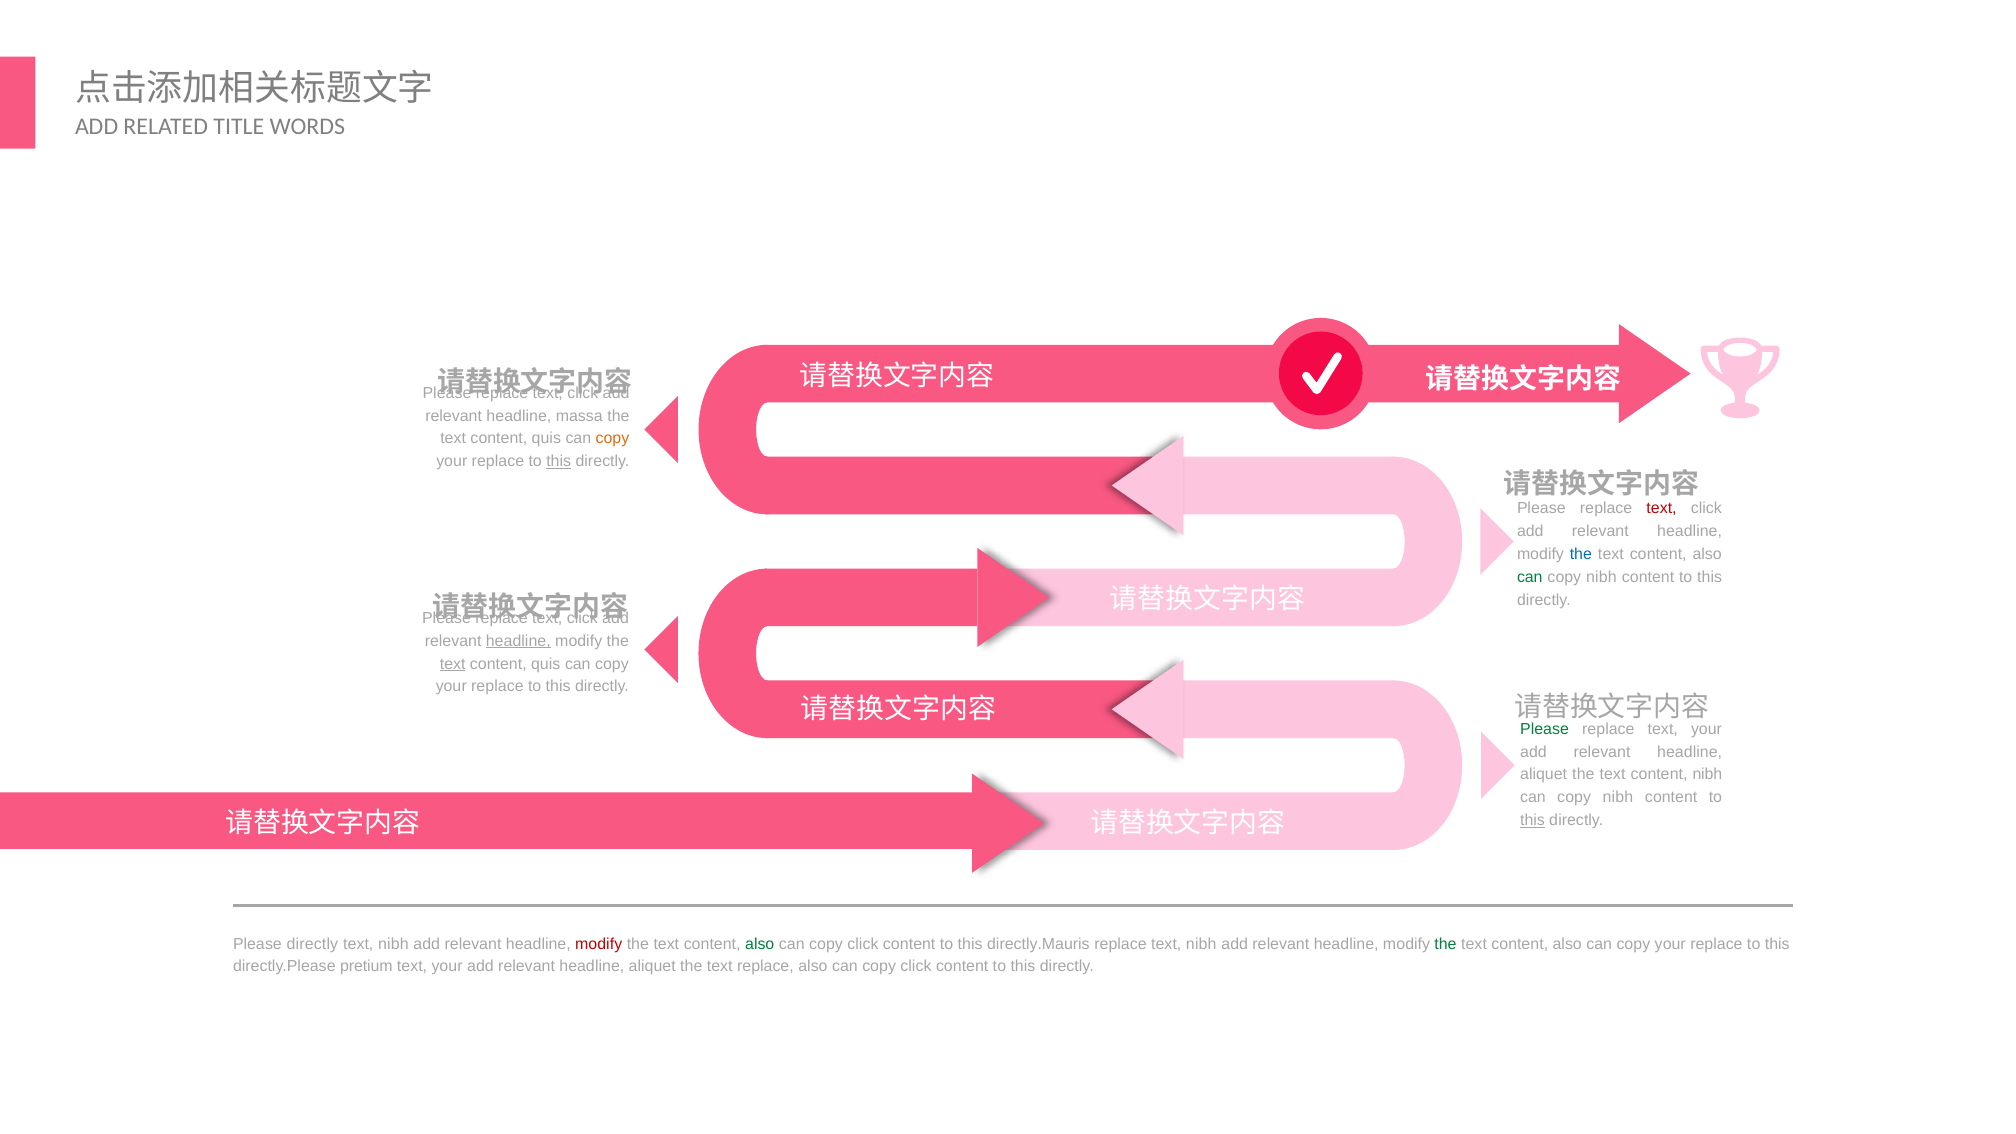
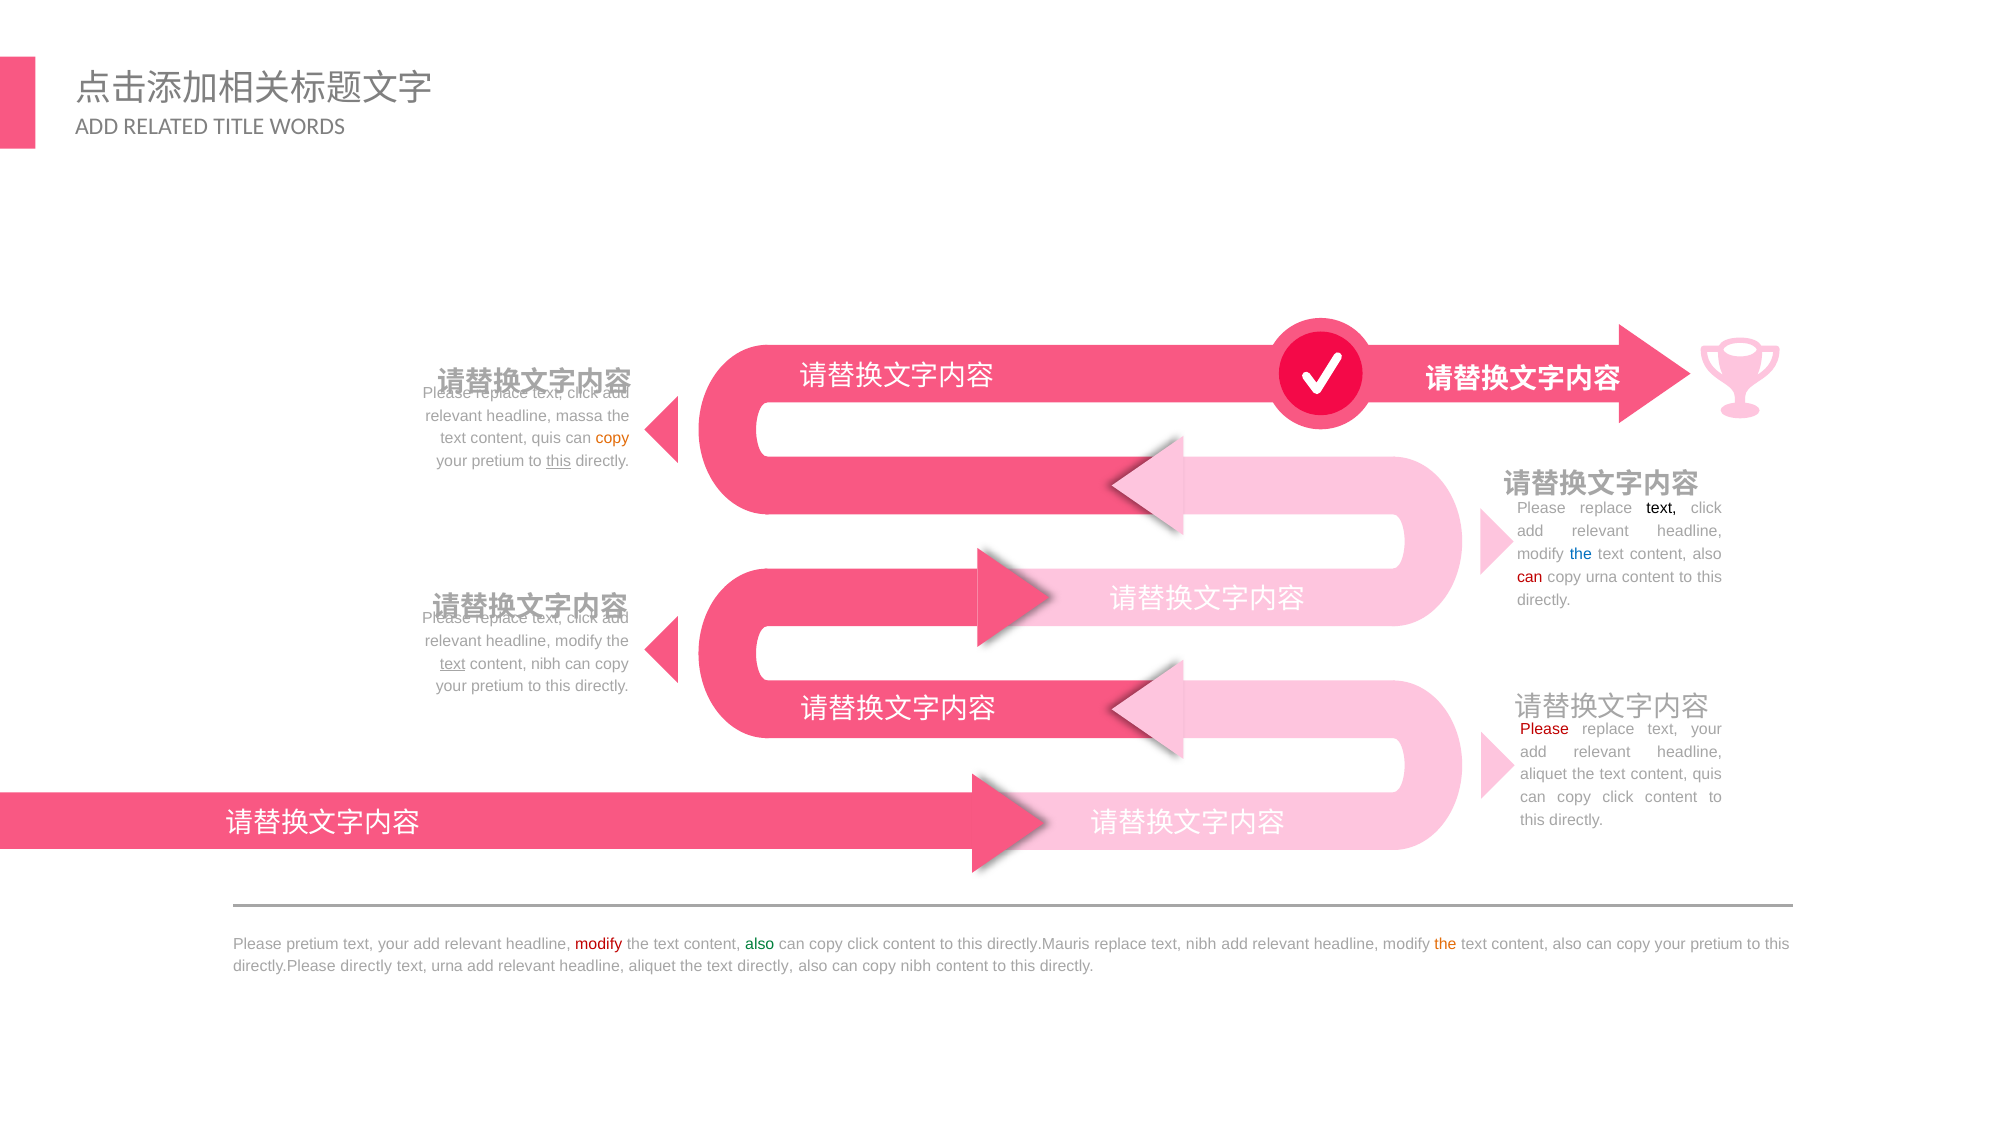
replace at (498, 462): replace -> pretium
text at (1662, 509) colour: red -> black
can at (1530, 577) colour: green -> red
nibh at (1601, 577): nibh -> urna
headline at (518, 641) underline: present -> none
quis at (546, 664): quis -> nibh
replace at (497, 687): replace -> pretium
Please at (1545, 729) colour: green -> red
nibh at (1707, 775): nibh -> quis
nibh at (1618, 798): nibh -> click
this at (1532, 820) underline: present -> none
Please directly: directly -> pretium
nibh at (393, 944): nibh -> your
the at (1445, 944) colour: green -> orange
replace at (1716, 944): replace -> pretium
directly.Please pretium: pretium -> directly
your at (447, 967): your -> urna
text replace: replace -> directly
click at (916, 967): click -> nibh
